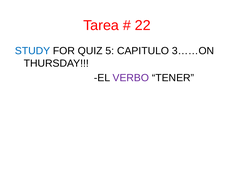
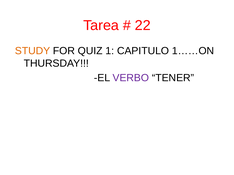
STUDY colour: blue -> orange
5: 5 -> 1
3……ON: 3……ON -> 1……ON
